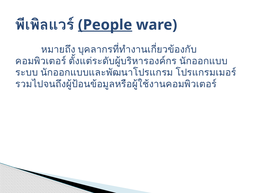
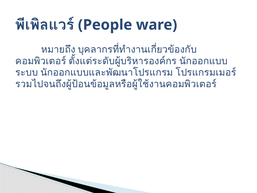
People underline: present -> none
